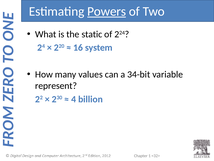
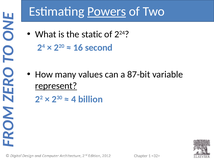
system: system -> second
34-bit: 34-bit -> 87-bit
represent underline: none -> present
